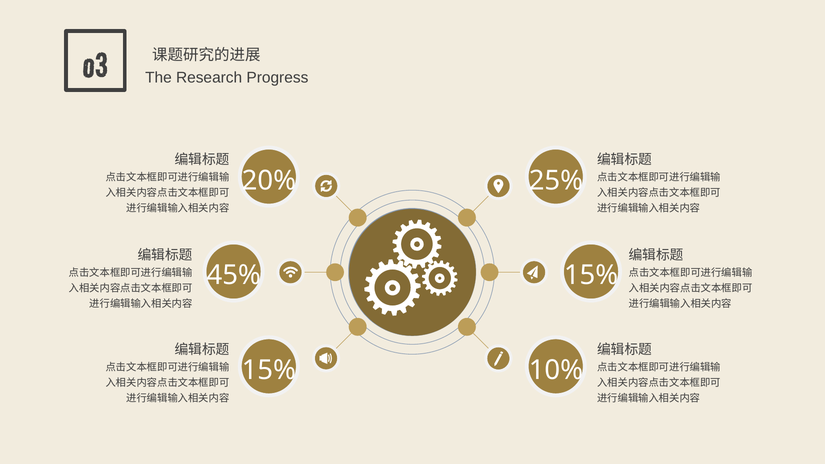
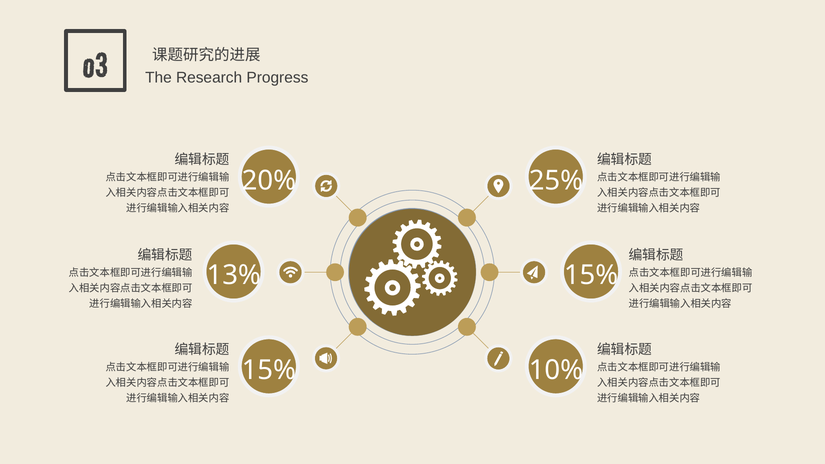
45%: 45% -> 13%
